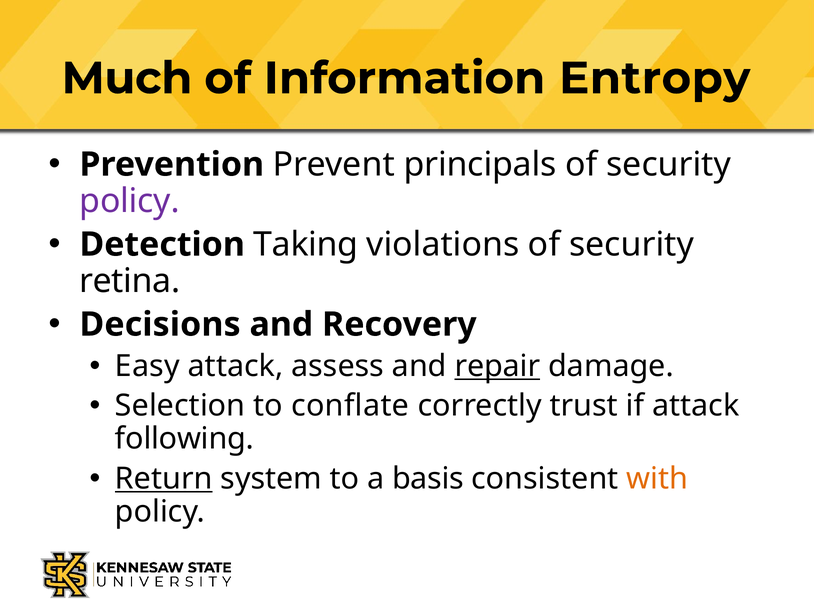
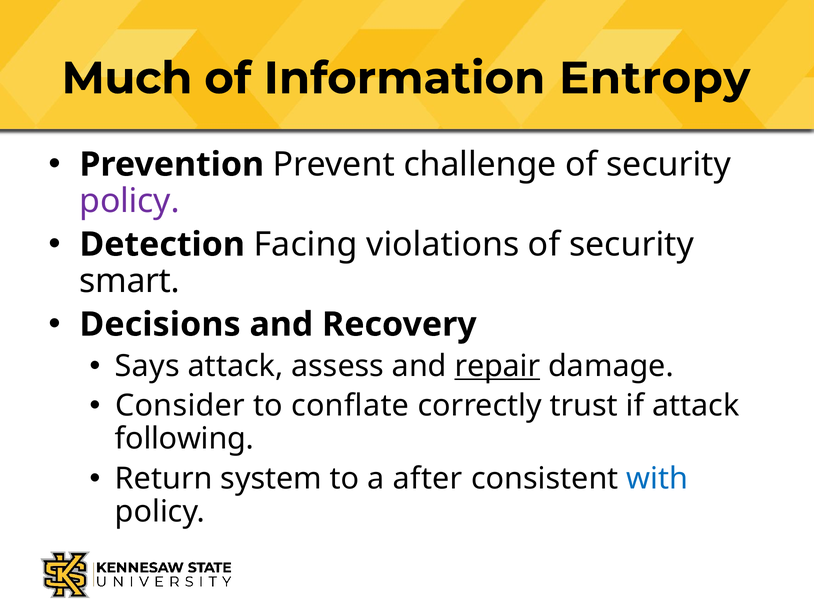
principals: principals -> challenge
Taking: Taking -> Facing
retina: retina -> smart
Easy: Easy -> Says
Selection: Selection -> Consider
Return underline: present -> none
basis: basis -> after
with colour: orange -> blue
